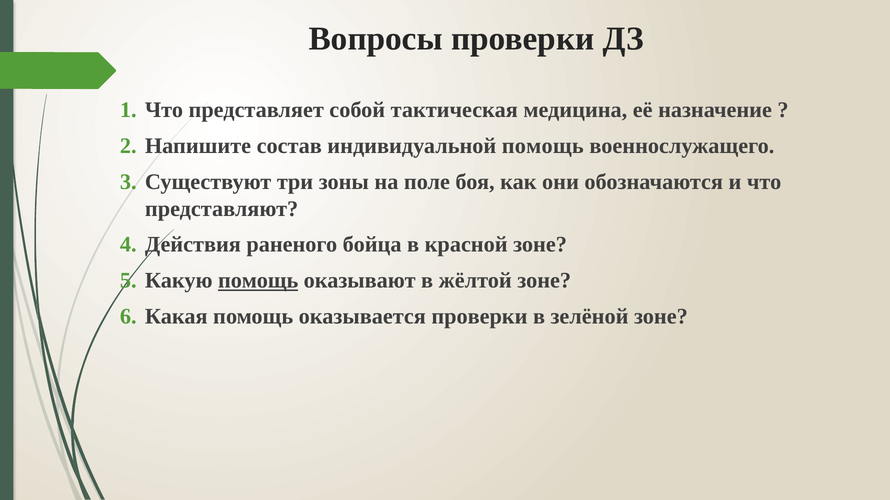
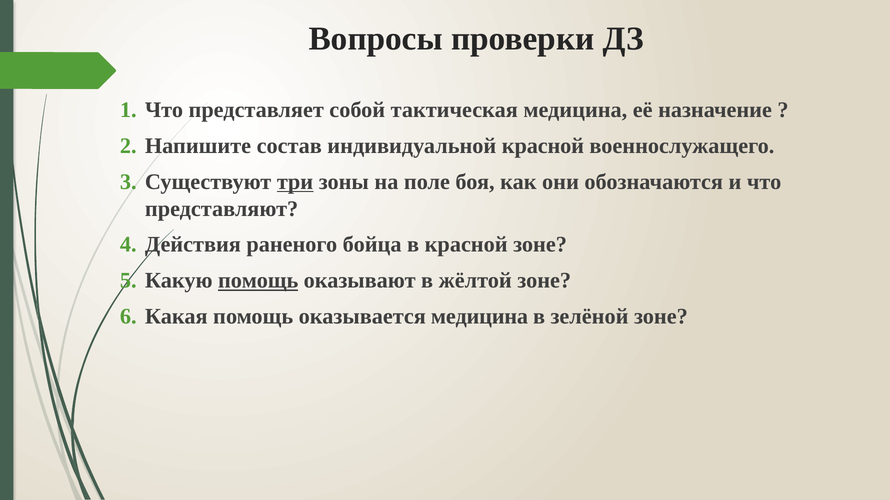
индивидуальной помощь: помощь -> красной
три underline: none -> present
оказывается проверки: проверки -> медицина
